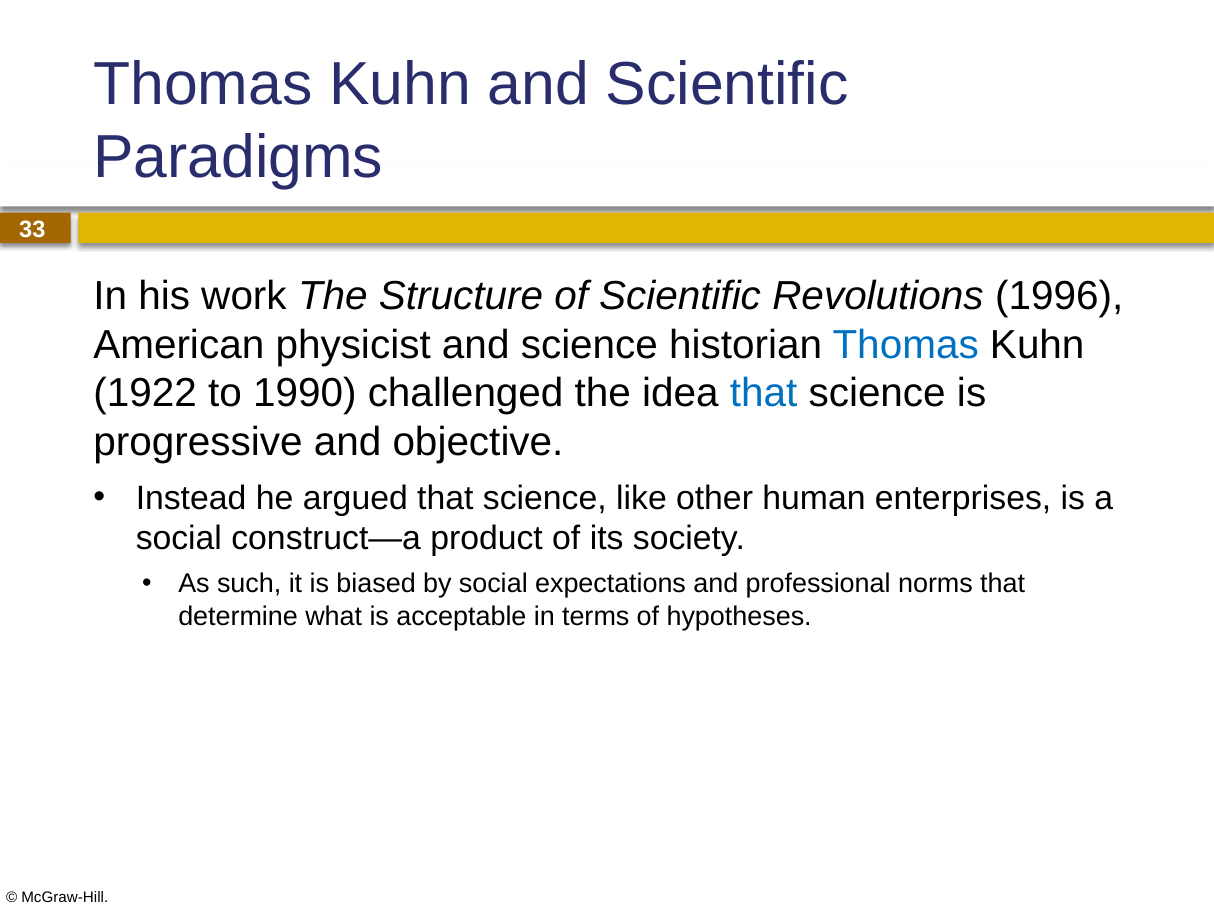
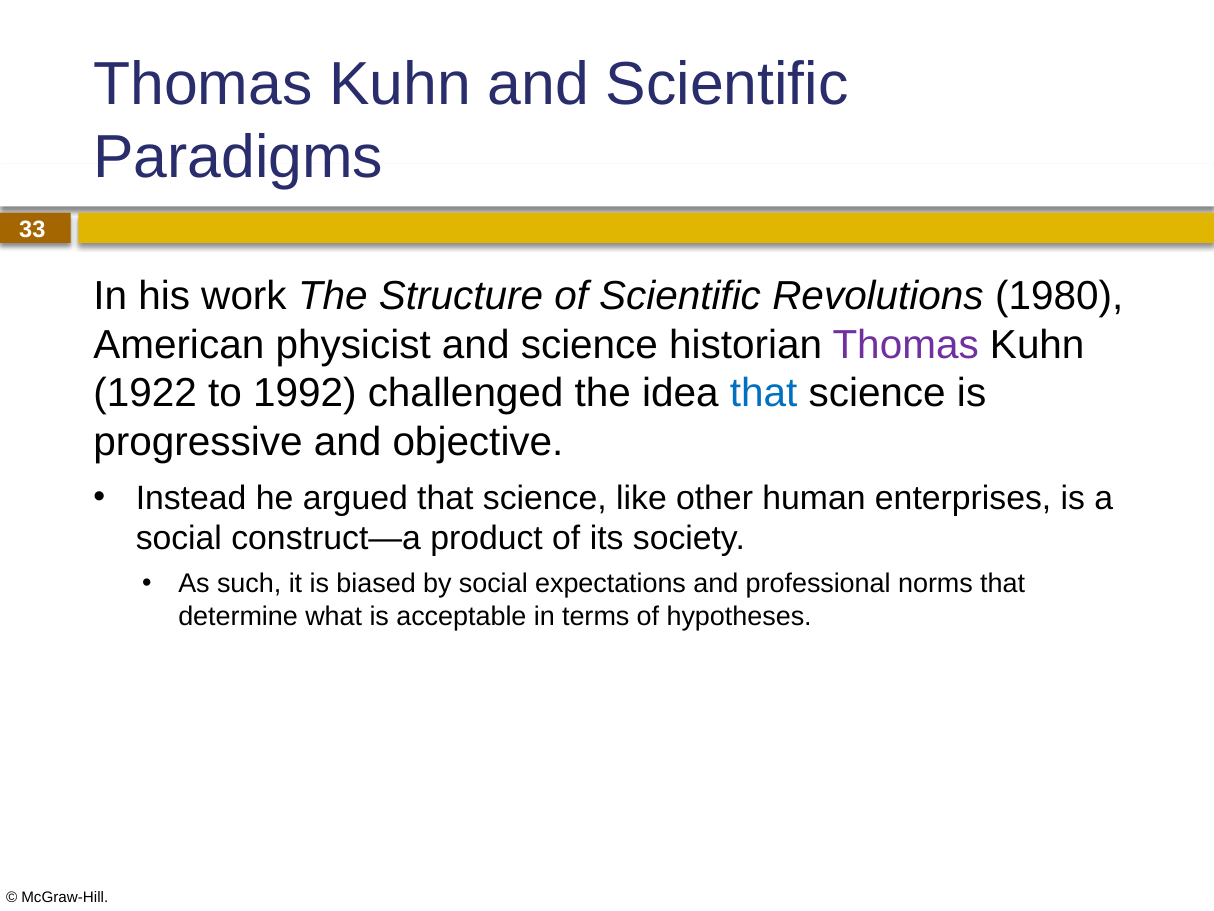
1996: 1996 -> 1980
Thomas at (906, 345) colour: blue -> purple
1990: 1990 -> 1992
